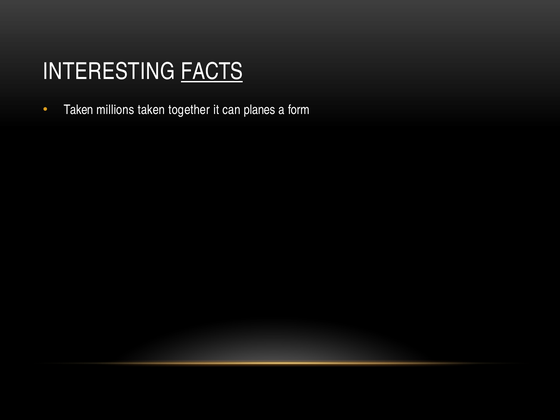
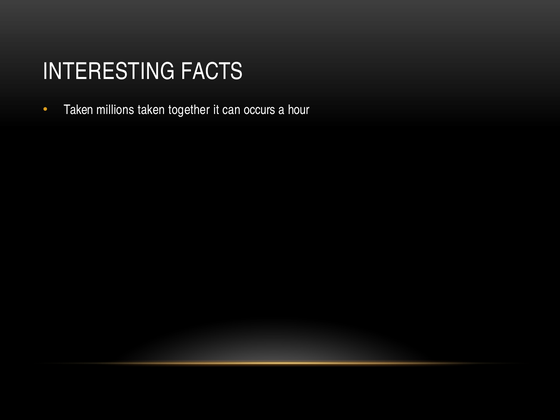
FACTS underline: present -> none
planes: planes -> occurs
form: form -> hour
